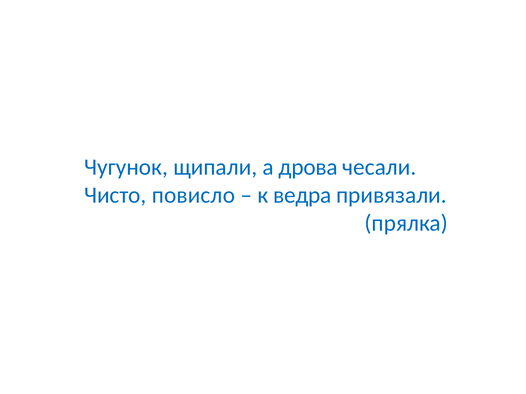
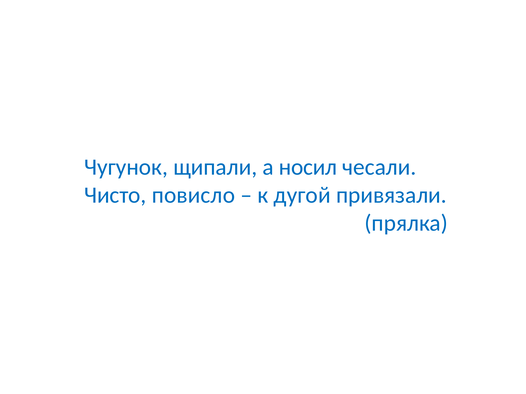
дрова: дрова -> носил
ведра: ведра -> дугой
